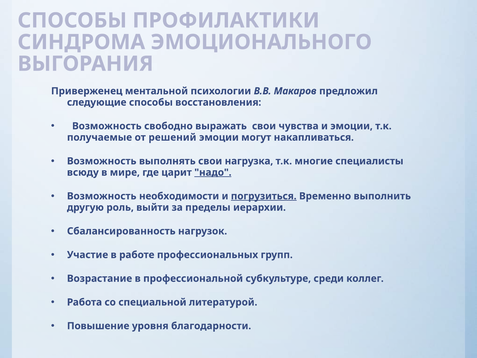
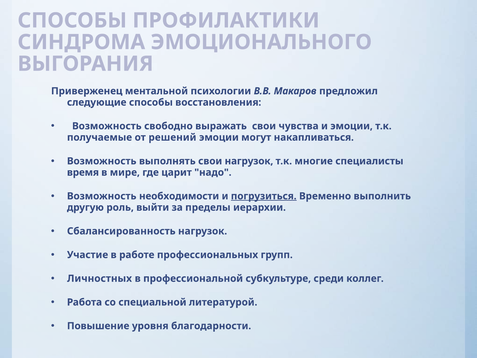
свои нагрузка: нагрузка -> нагрузок
всюду: всюду -> время
надо underline: present -> none
Возрастание: Возрастание -> Личностных
